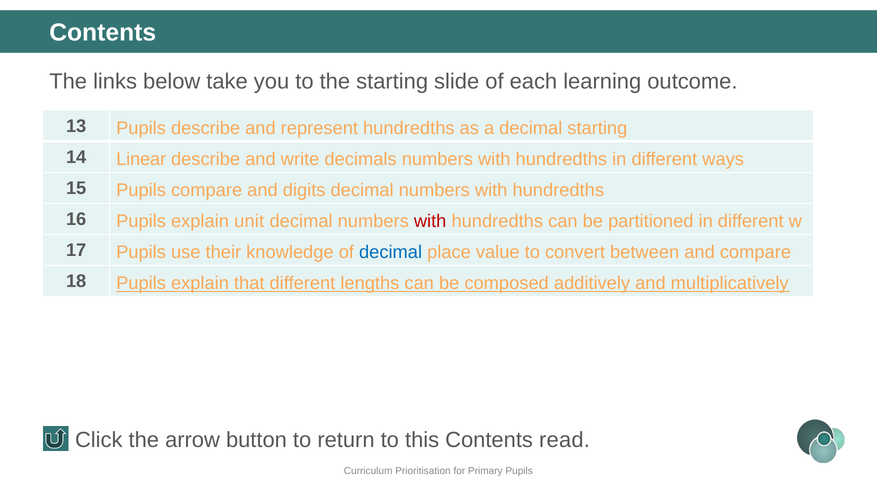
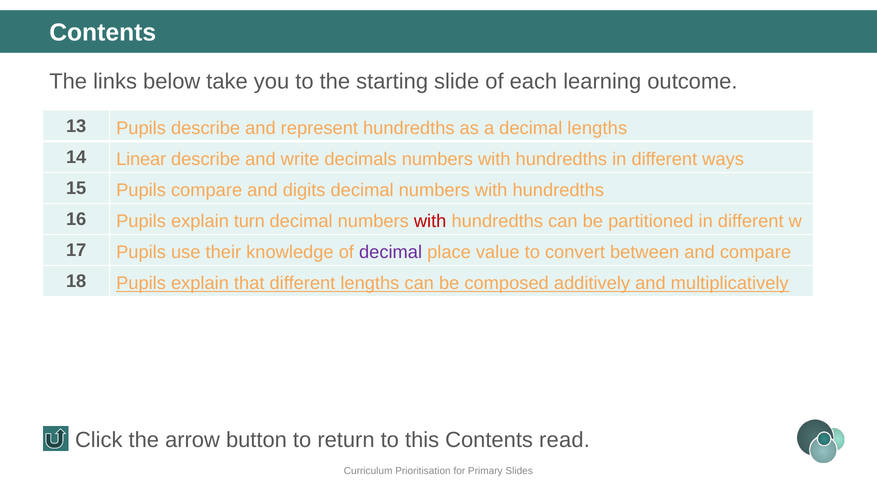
decimal starting: starting -> lengths
unit: unit -> turn
decimal at (391, 252) colour: blue -> purple
Primary Pupils: Pupils -> Slides
